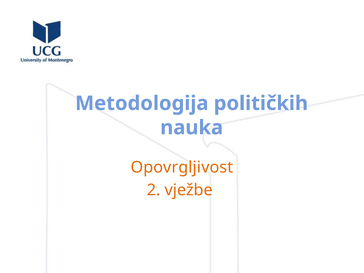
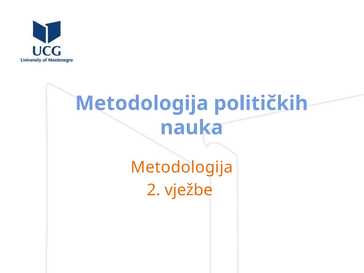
Opovrgljivost at (182, 167): Opovrgljivost -> Metodologija
